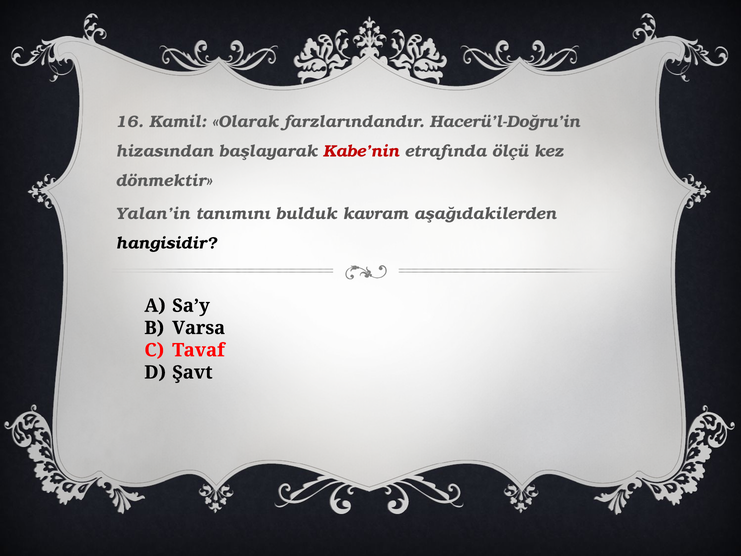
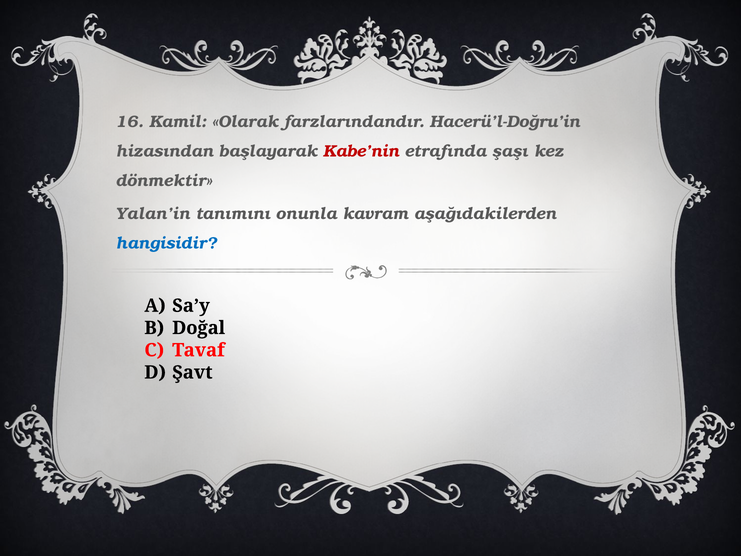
ölçü: ölçü -> şaşı
bulduk: bulduk -> onunla
hangisidir colour: black -> blue
Varsa: Varsa -> Doğal
